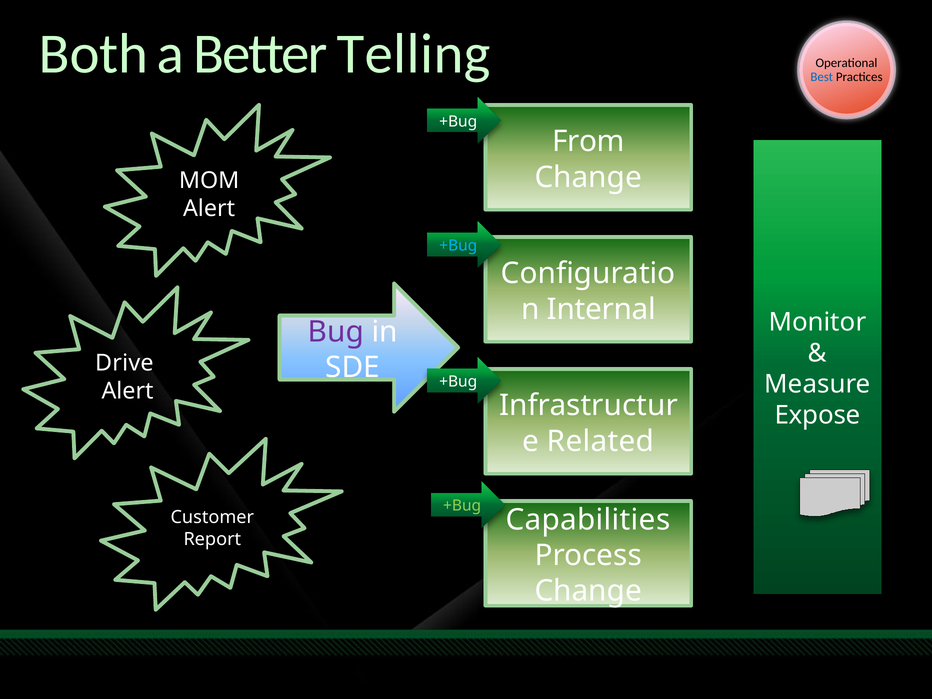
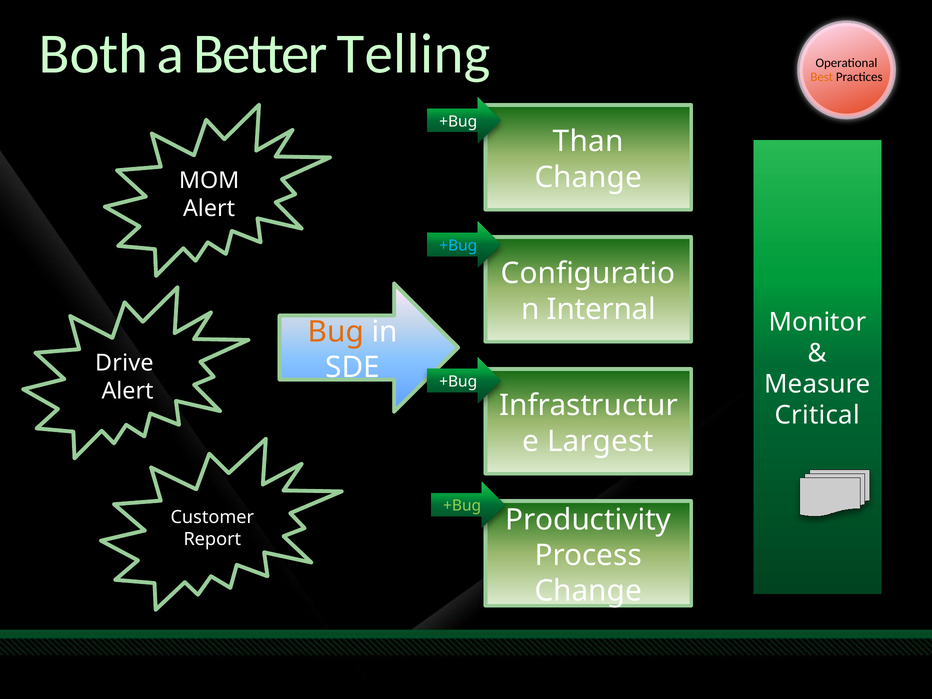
Best colour: blue -> orange
From: From -> Than
Bug colour: purple -> orange
Expose: Expose -> Critical
Related: Related -> Largest
Capabilities: Capabilities -> Productivity
